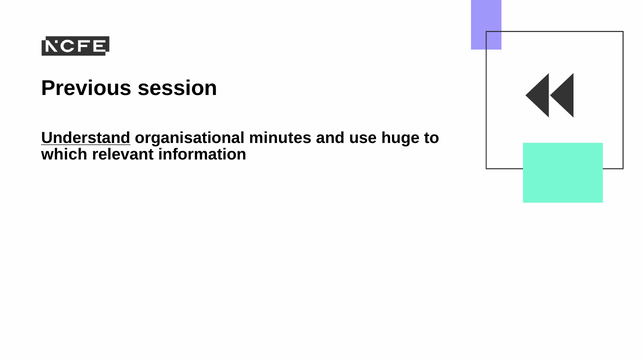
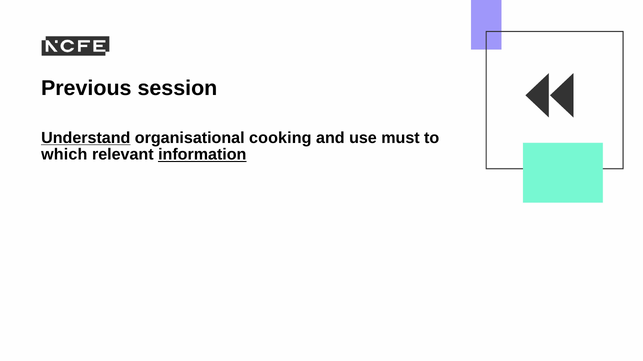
minutes: minutes -> cooking
huge: huge -> must
information underline: none -> present
